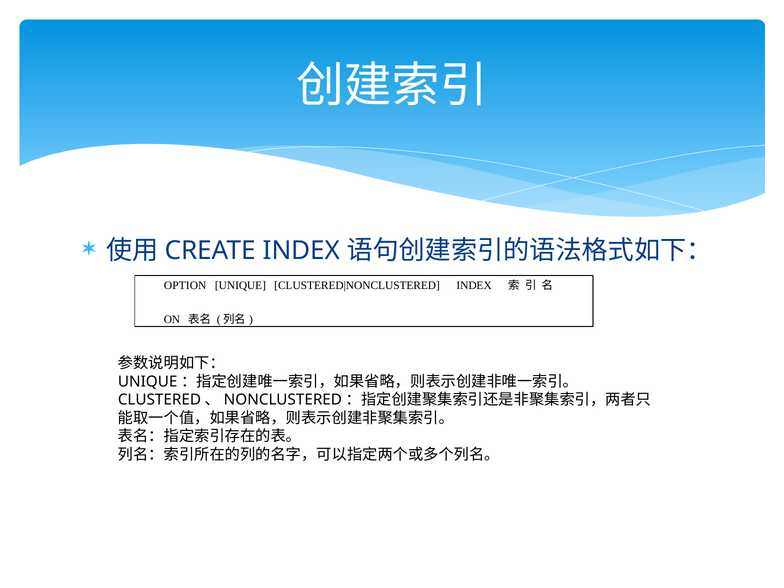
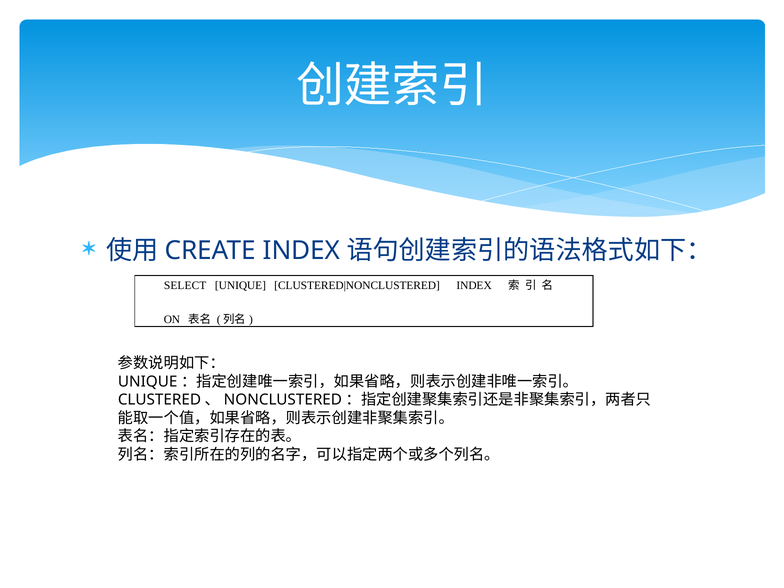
OPTION: OPTION -> SELECT
